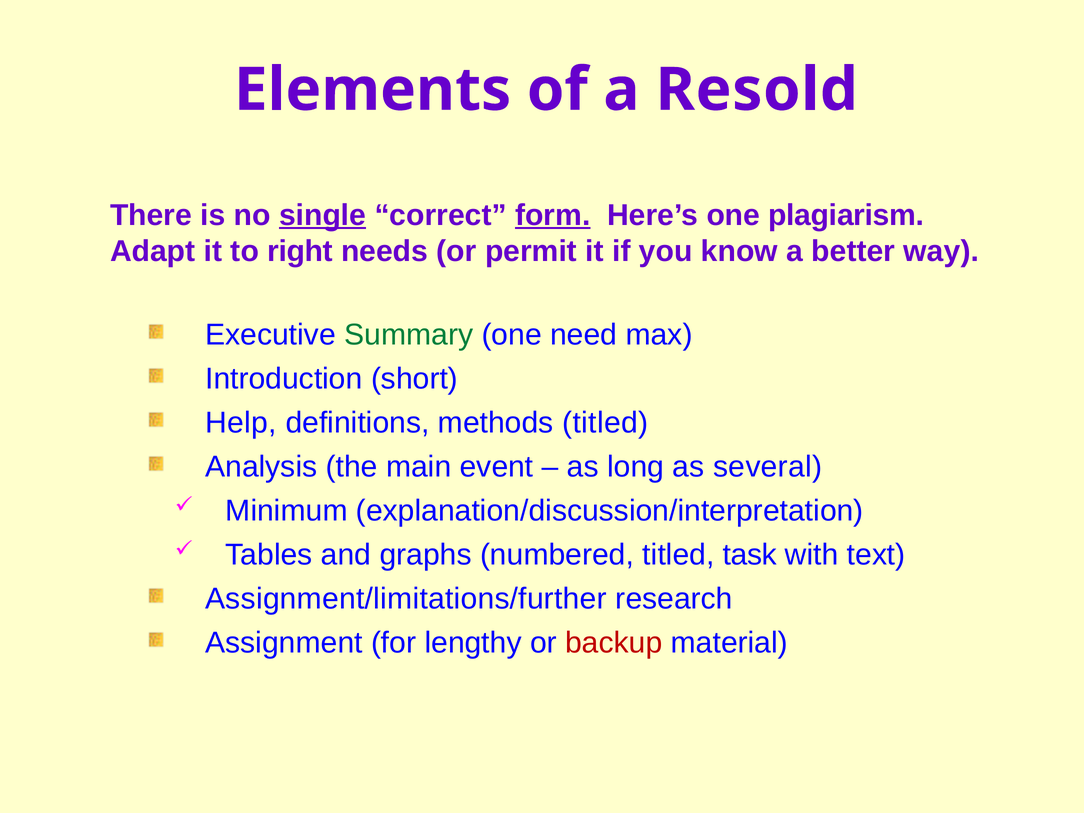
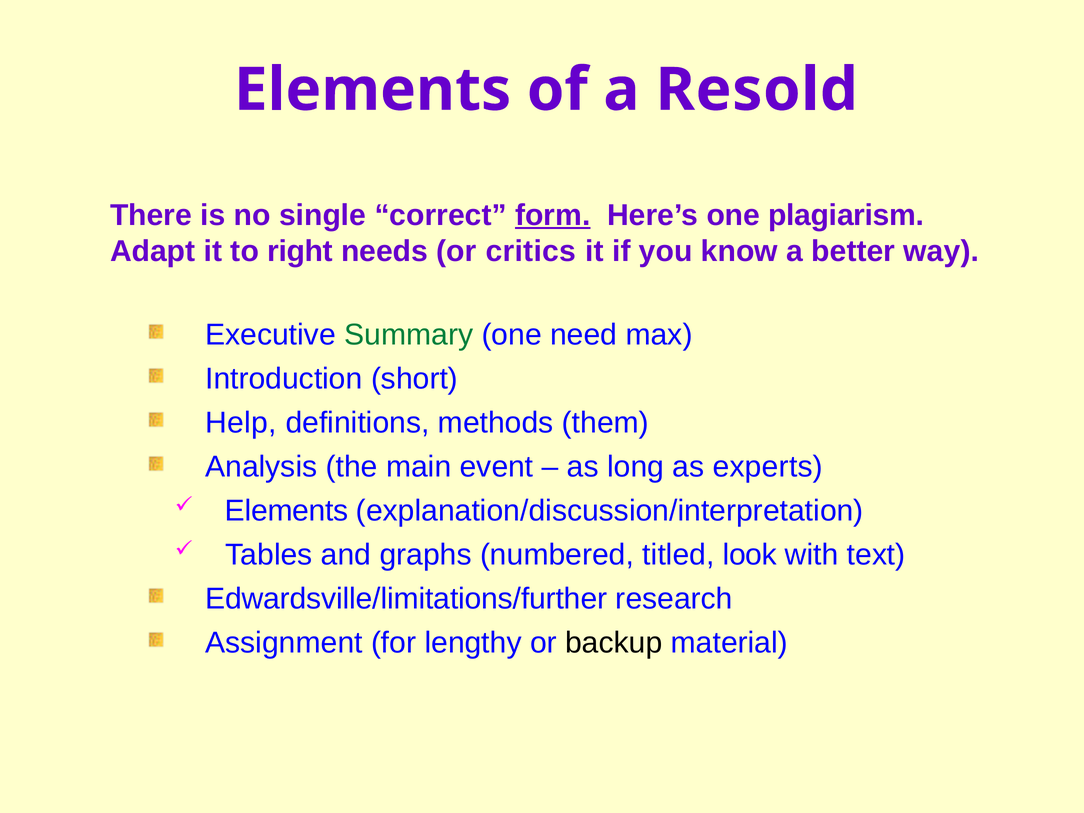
single underline: present -> none
permit: permit -> critics
methods titled: titled -> them
several: several -> experts
Minimum at (287, 511): Minimum -> Elements
task: task -> look
Assignment/limitations/further: Assignment/limitations/further -> Edwardsville/limitations/further
backup colour: red -> black
